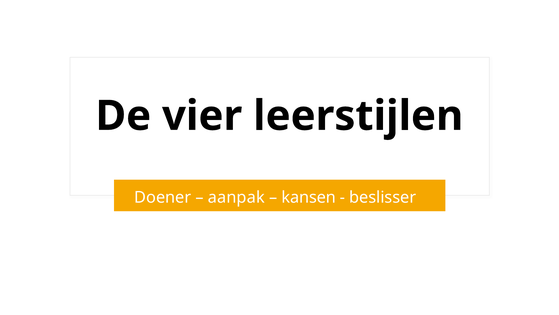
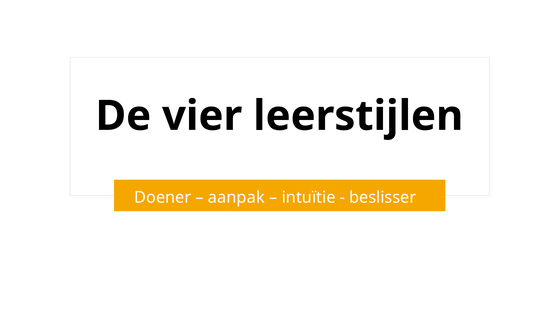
kansen: kansen -> intuïtie
